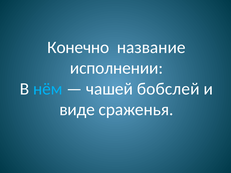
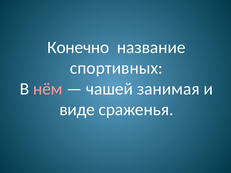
исполнении: исполнении -> спортивных
нём colour: light blue -> pink
бобслей: бобслей -> занимая
